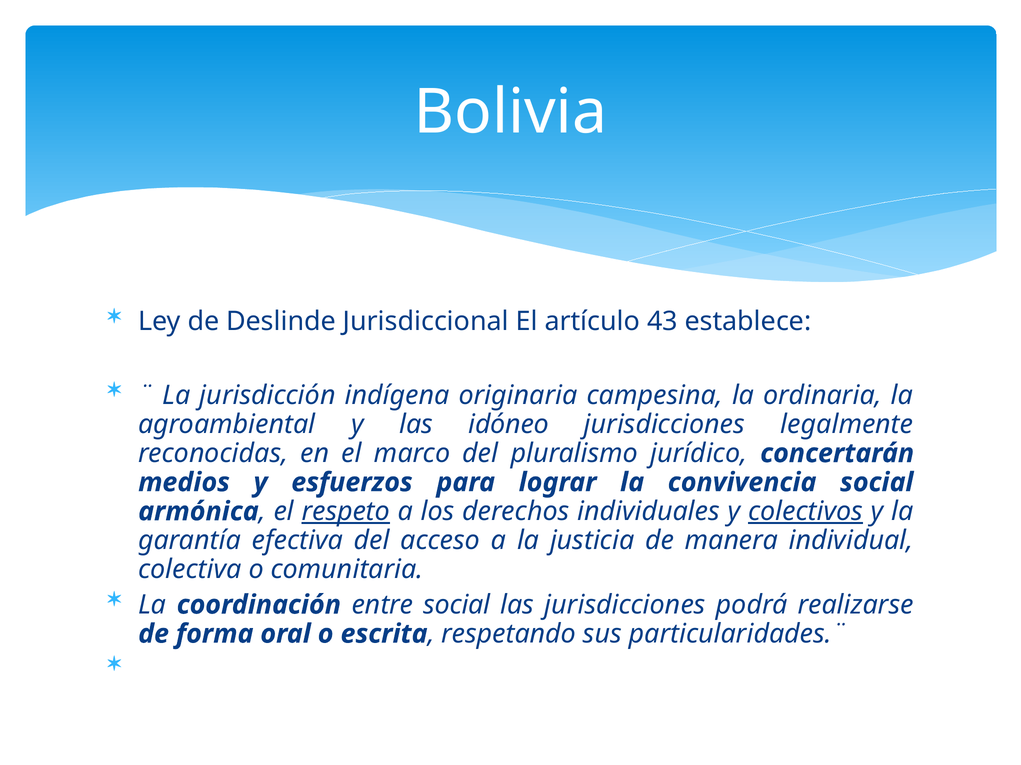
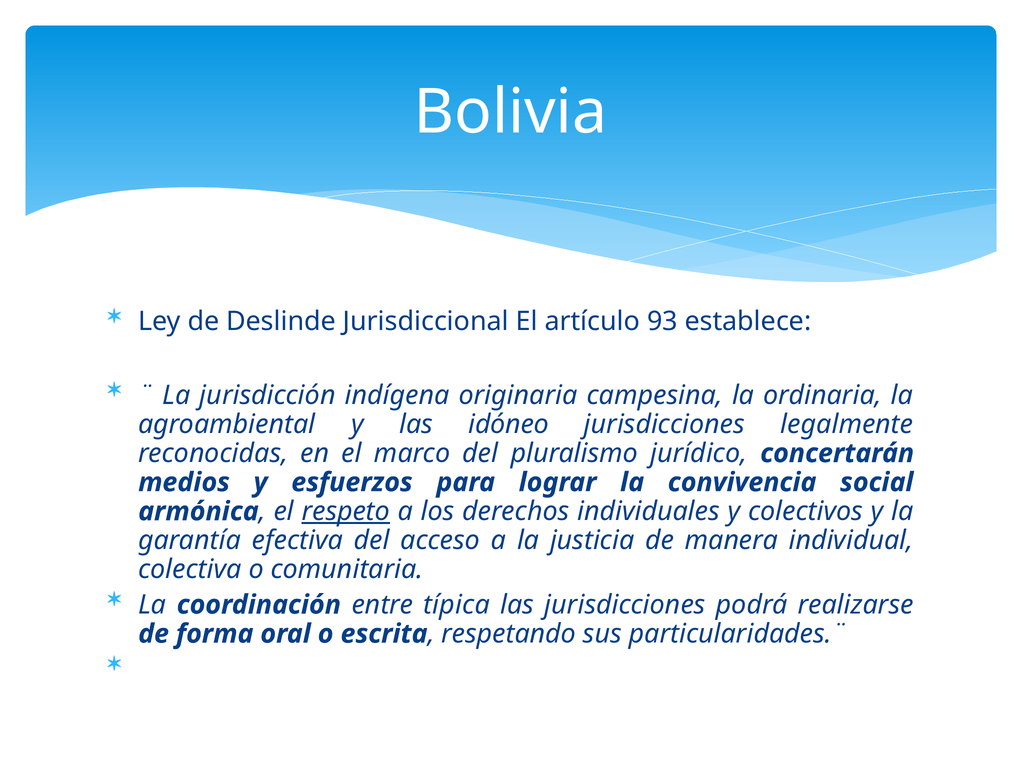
43: 43 -> 93
colectivos underline: present -> none
entre social: social -> típica
